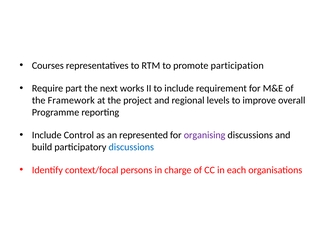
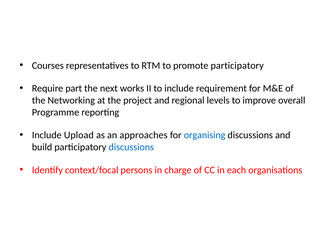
promote participation: participation -> participatory
Framework: Framework -> Networking
Control: Control -> Upload
represented: represented -> approaches
organising colour: purple -> blue
